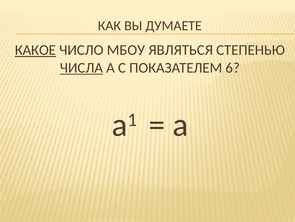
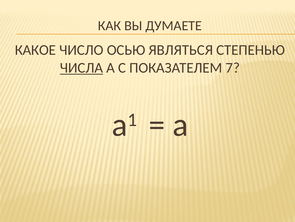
КАКОЕ underline: present -> none
МБОУ: МБОУ -> ОСЬЮ
6: 6 -> 7
